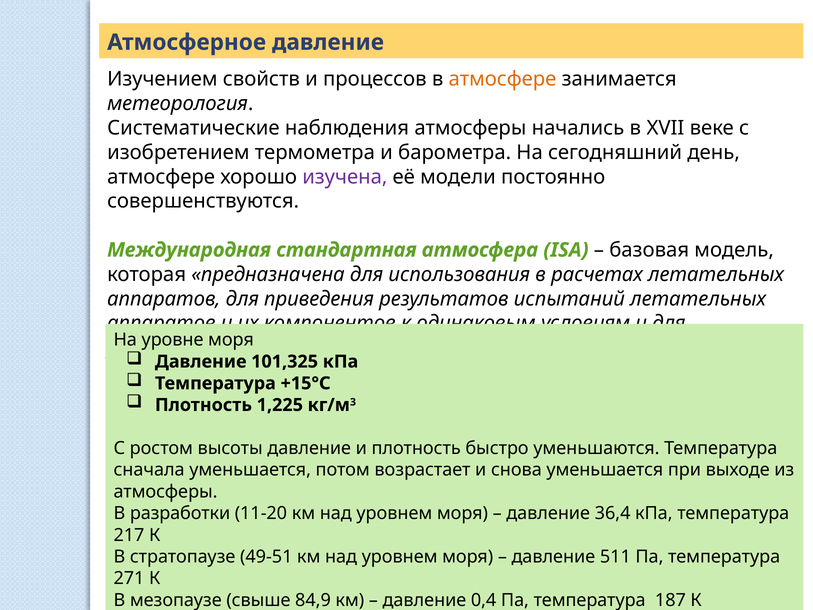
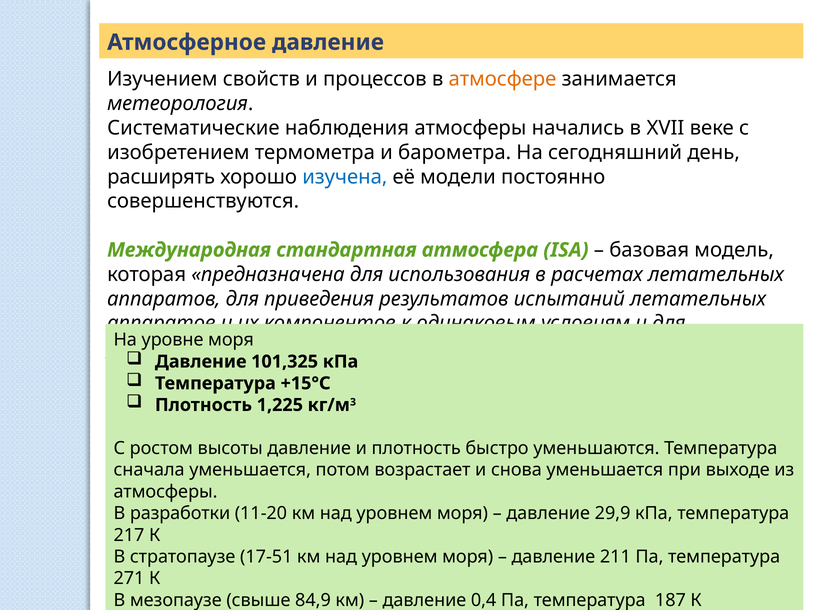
атмосфере at (161, 177): атмосфере -> расширять
изучена colour: purple -> blue
36,4: 36,4 -> 29,9
49-51: 49-51 -> 17-51
511: 511 -> 211
